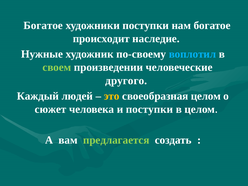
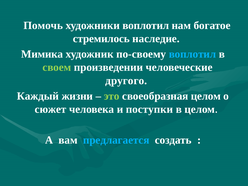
Богатое at (43, 25): Богатое -> Помочь
художники поступки: поступки -> воплотил
происходит: происходит -> стремилось
Нужные: Нужные -> Мимика
людей: людей -> жизни
это colour: yellow -> light green
предлагается colour: light green -> light blue
